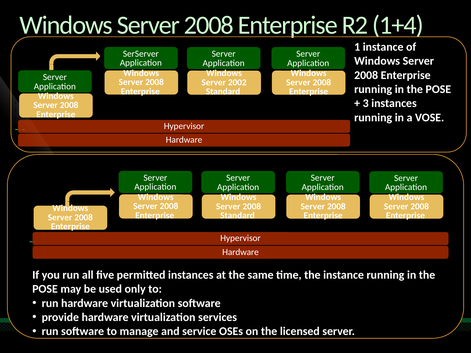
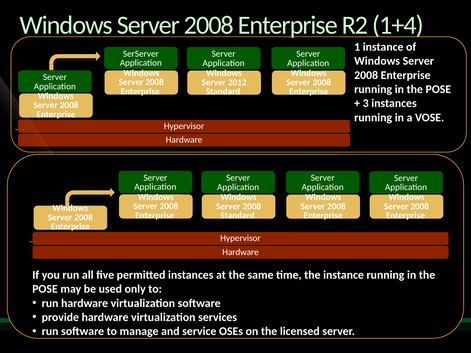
2002: 2002 -> 2012
